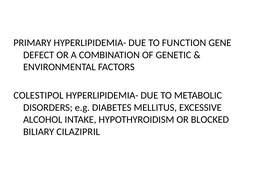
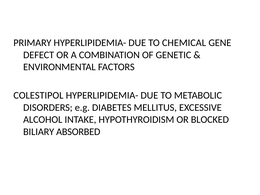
FUNCTION: FUNCTION -> CHEMICAL
CILAZIPRIL: CILAZIPRIL -> ABSORBED
